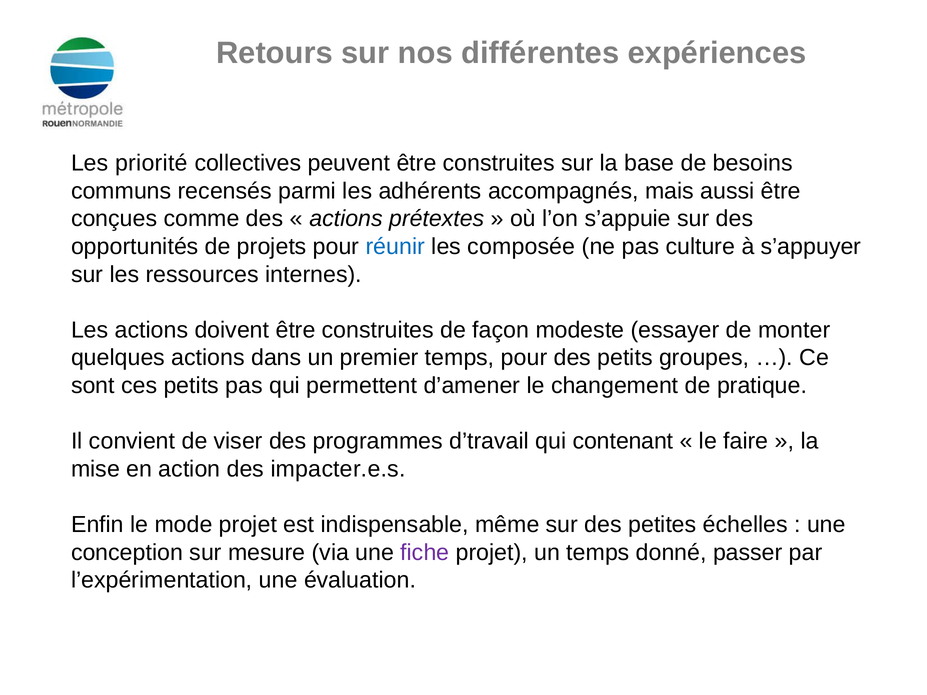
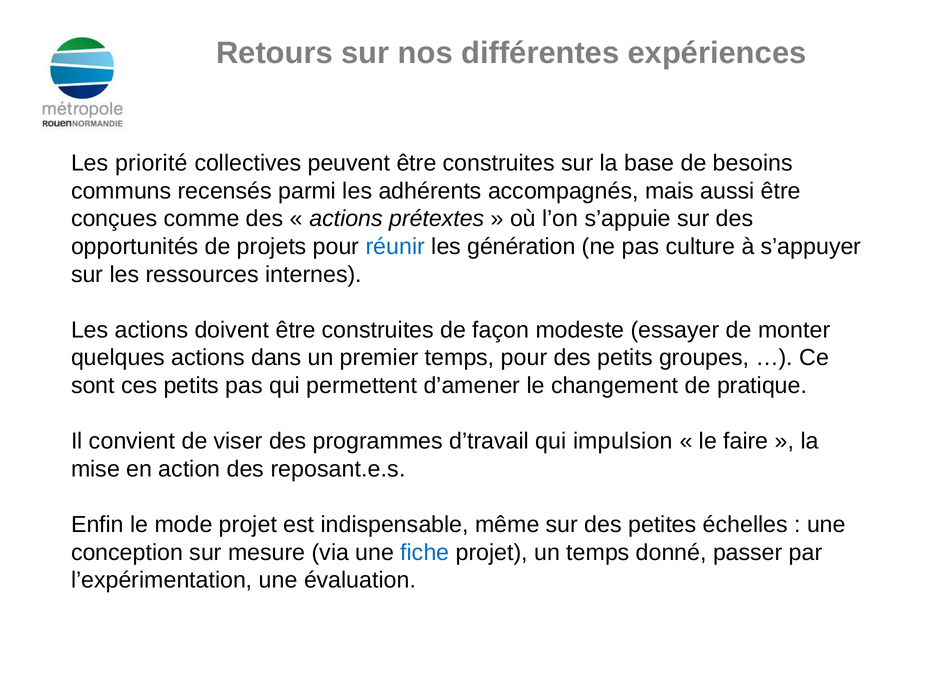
composée: composée -> génération
contenant: contenant -> impulsion
impacter.e.s: impacter.e.s -> reposant.e.s
fiche colour: purple -> blue
